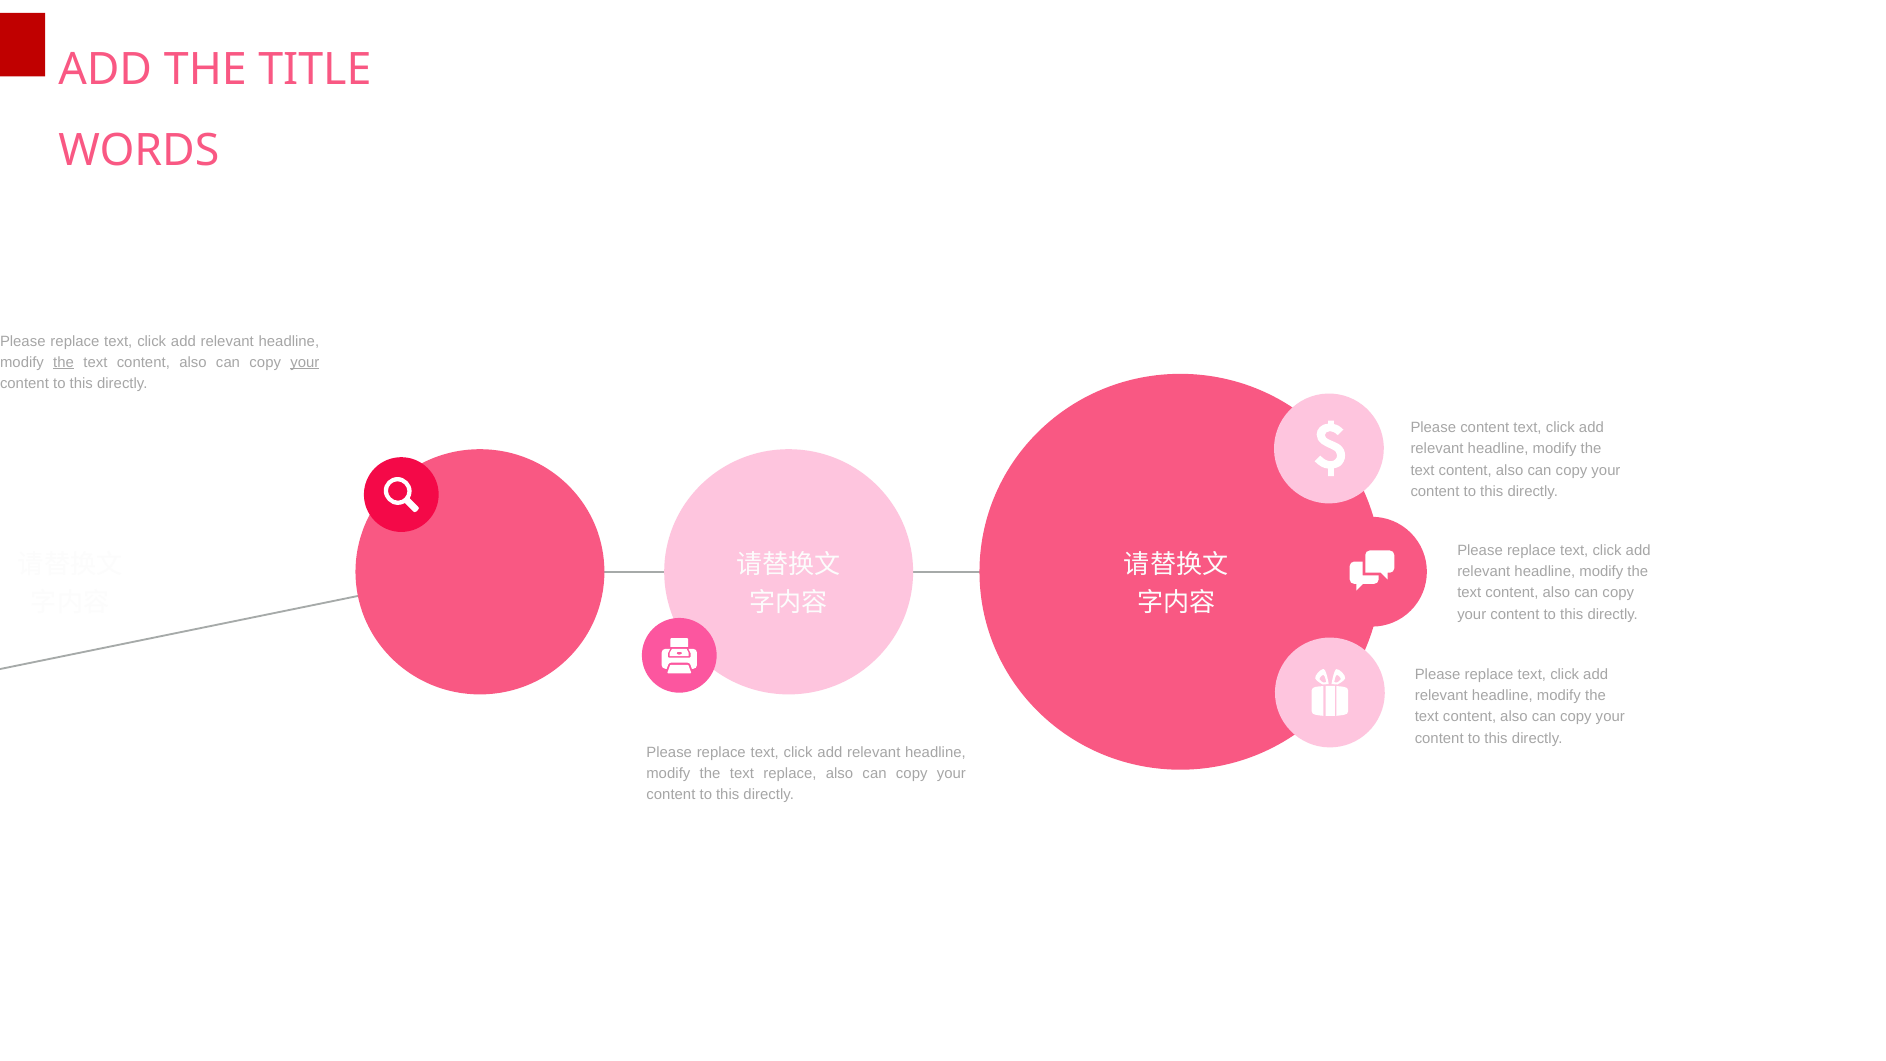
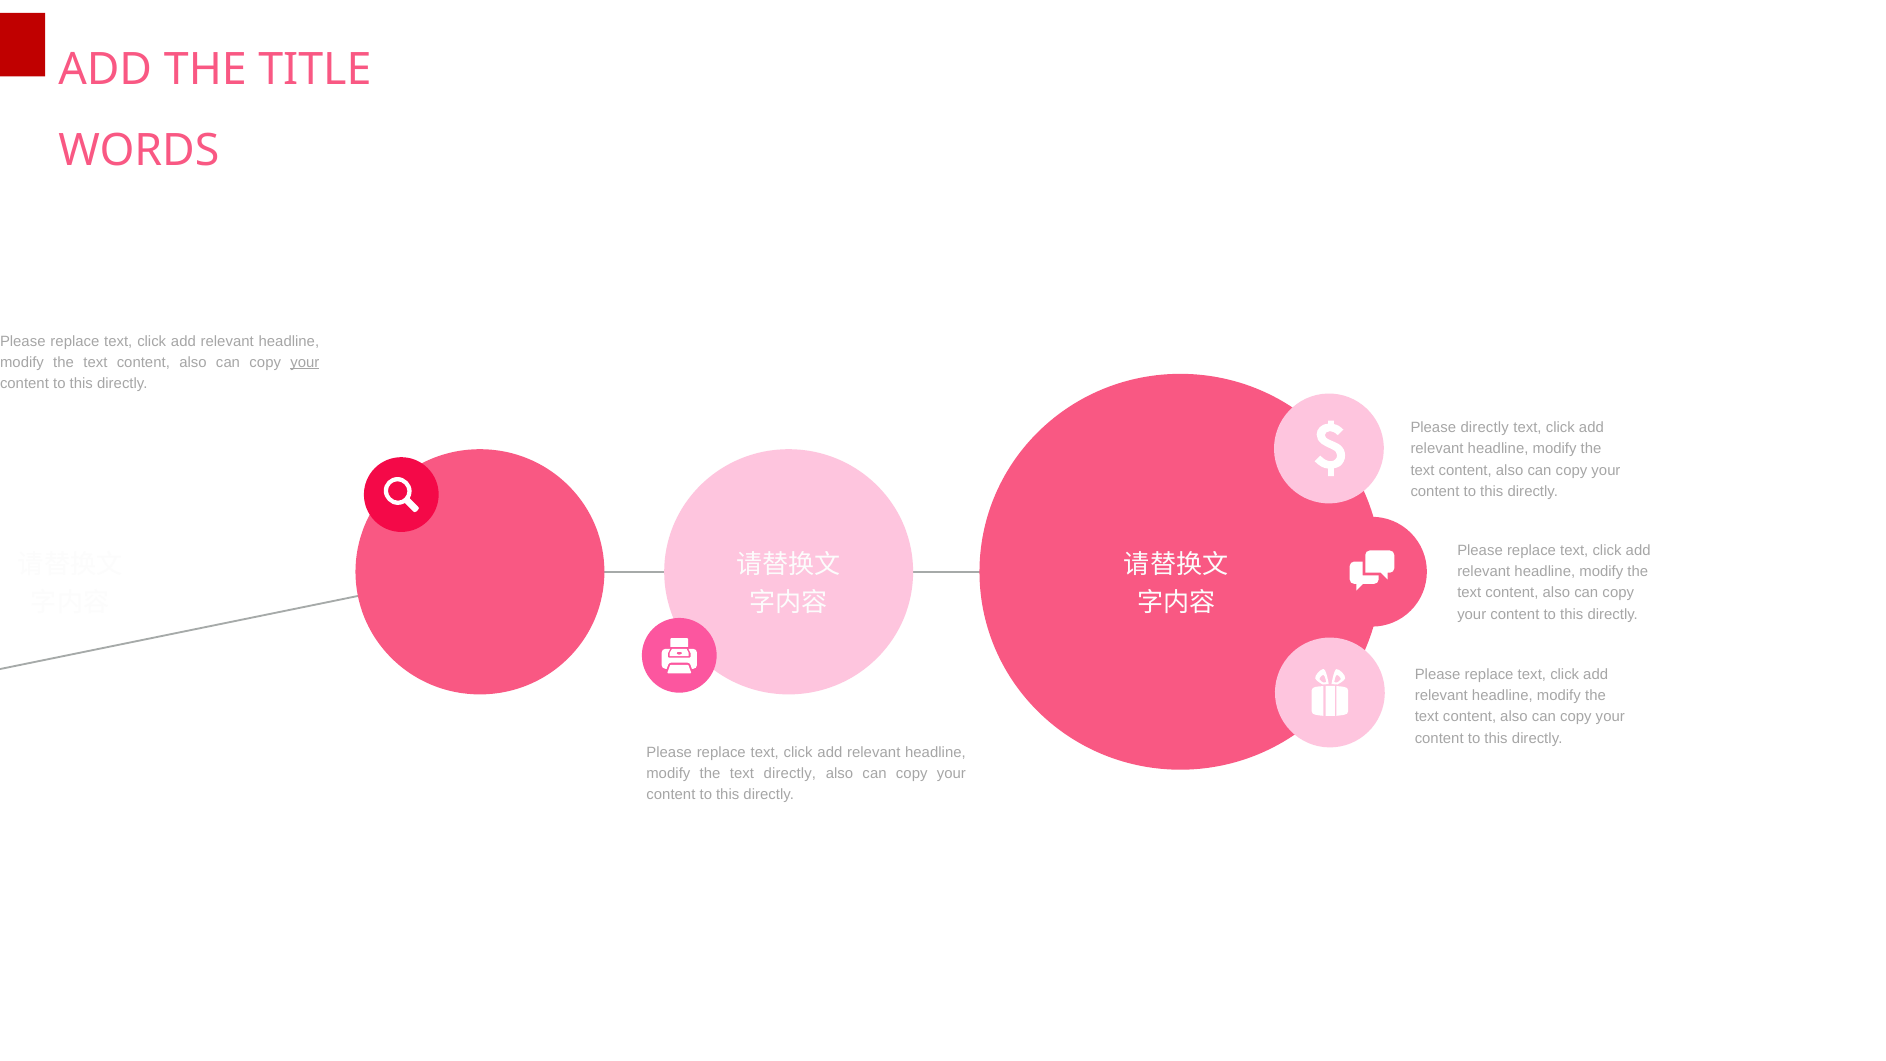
the at (64, 362) underline: present -> none
Please content: content -> directly
text replace: replace -> directly
